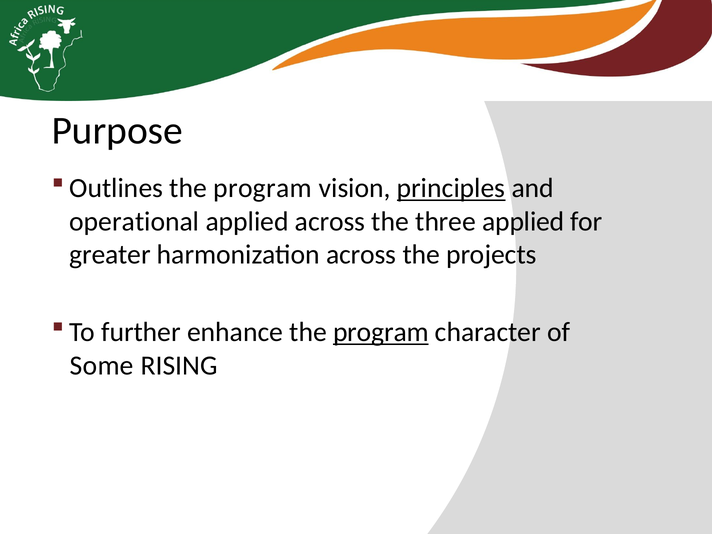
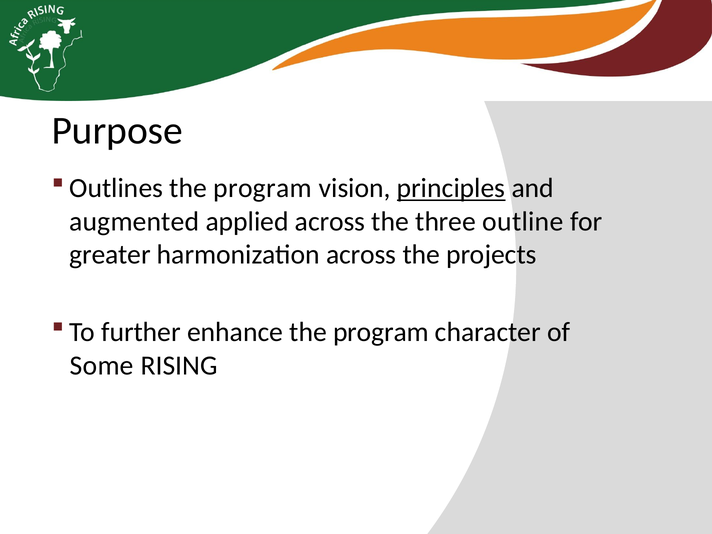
operational: operational -> augmented
three applied: applied -> outline
program at (381, 332) underline: present -> none
